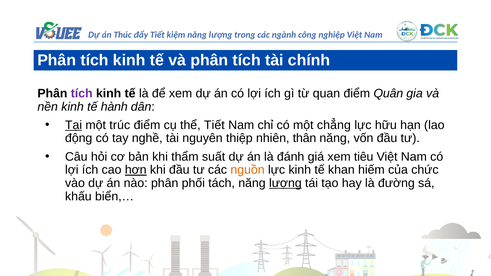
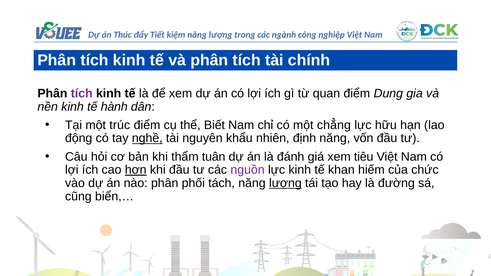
Quân: Quân -> Dung
Tại underline: present -> none
thể Tiết: Tiết -> Biết
nghề underline: none -> present
thiệp: thiệp -> khẩu
thân: thân -> định
suất: suất -> tuân
nguồn colour: orange -> purple
khấu: khấu -> cũng
